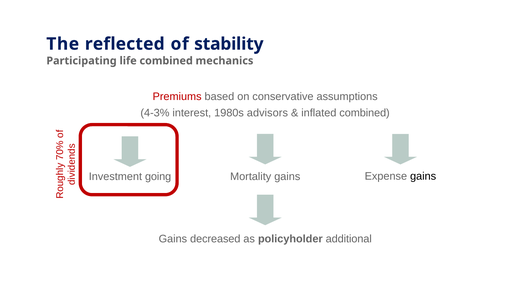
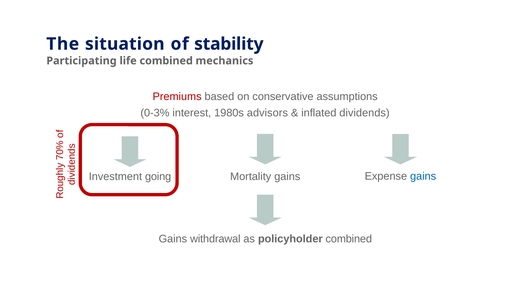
reflected: reflected -> situation
4-3%: 4-3% -> 0-3%
inflated combined: combined -> dividends
gains at (423, 176) colour: black -> blue
decreased: decreased -> withdrawal
policyholder additional: additional -> combined
